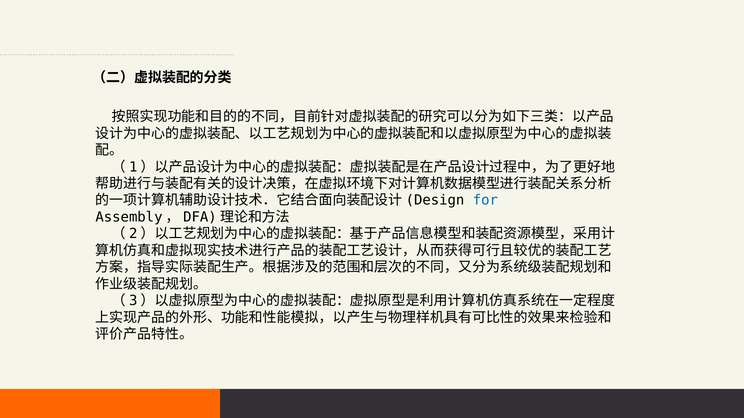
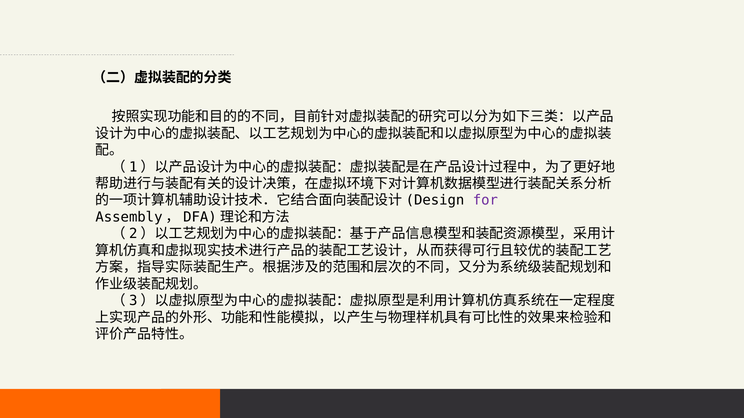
for colour: blue -> purple
